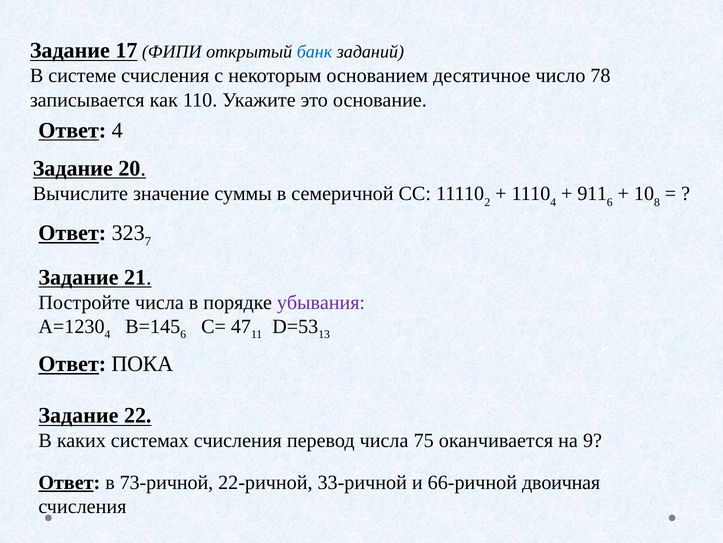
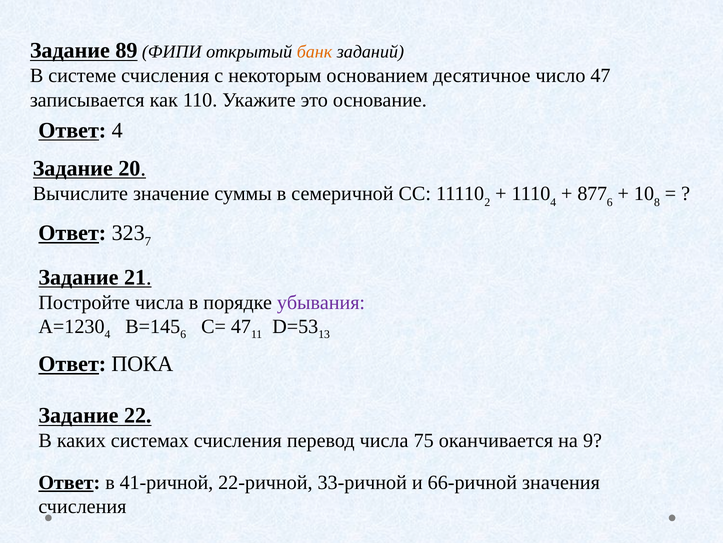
17: 17 -> 89
банк colour: blue -> orange
число 78: 78 -> 47
911: 911 -> 877
73-ричной: 73-ричной -> 41-ричной
двоичная: двоичная -> значения
